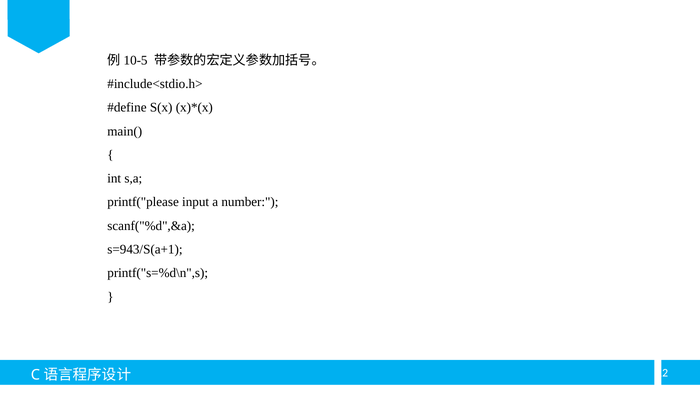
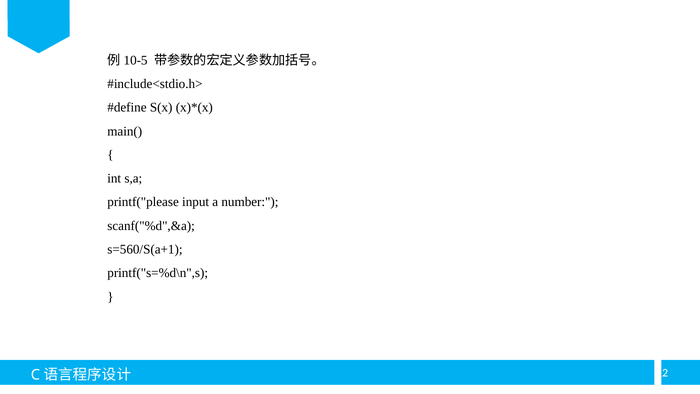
s=943/S(a+1: s=943/S(a+1 -> s=560/S(a+1
